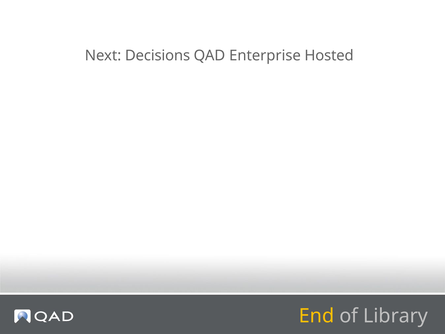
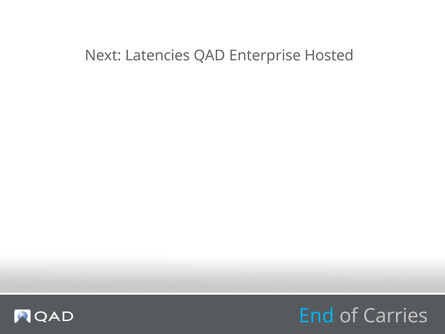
Decisions: Decisions -> Latencies
End colour: yellow -> light blue
Library: Library -> Carries
